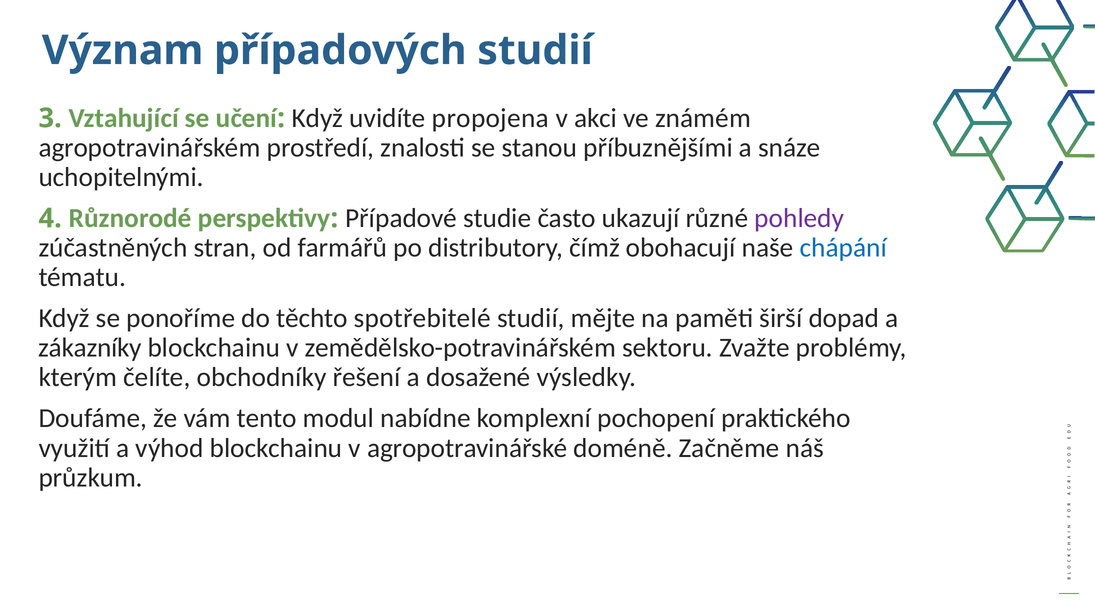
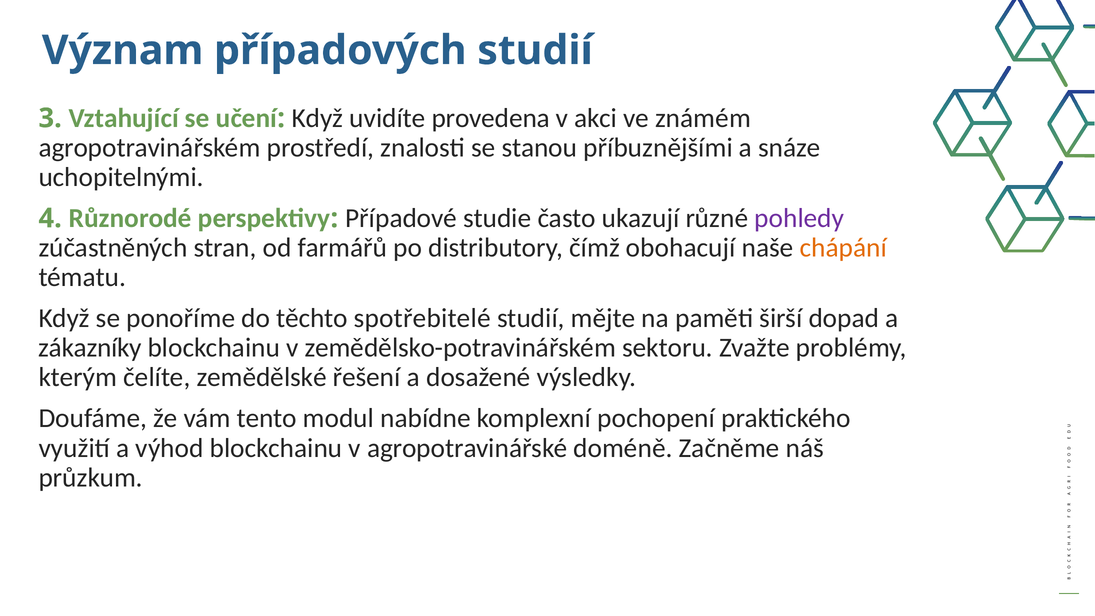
propojena: propojena -> provedena
chápání colour: blue -> orange
obchodníky: obchodníky -> zemědělské
